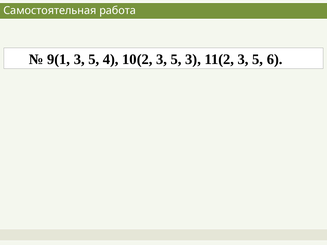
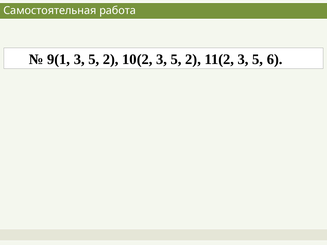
9(1 3 5 4: 4 -> 2
10(2 3 5 3: 3 -> 2
